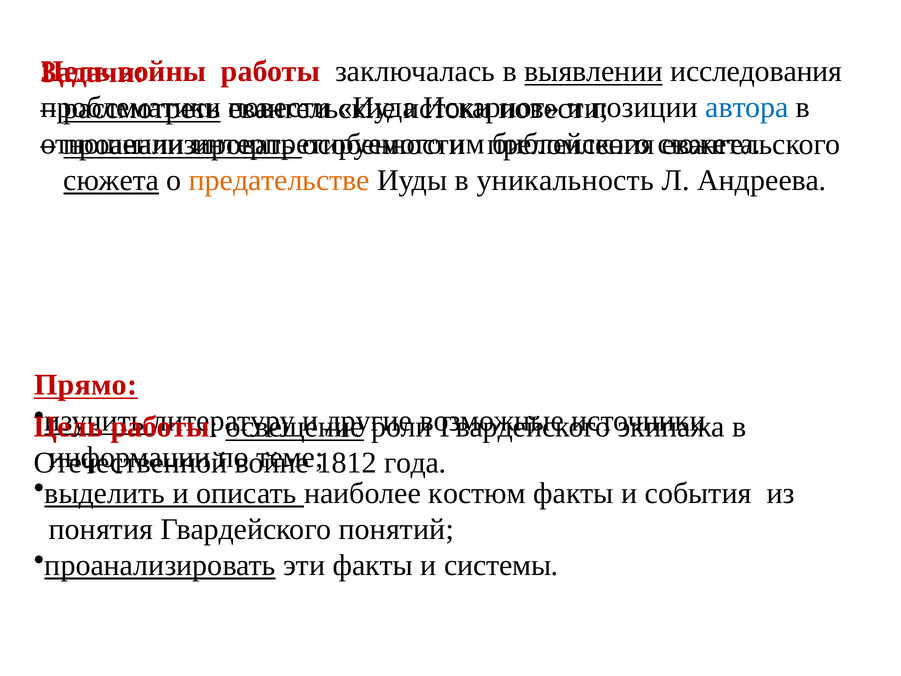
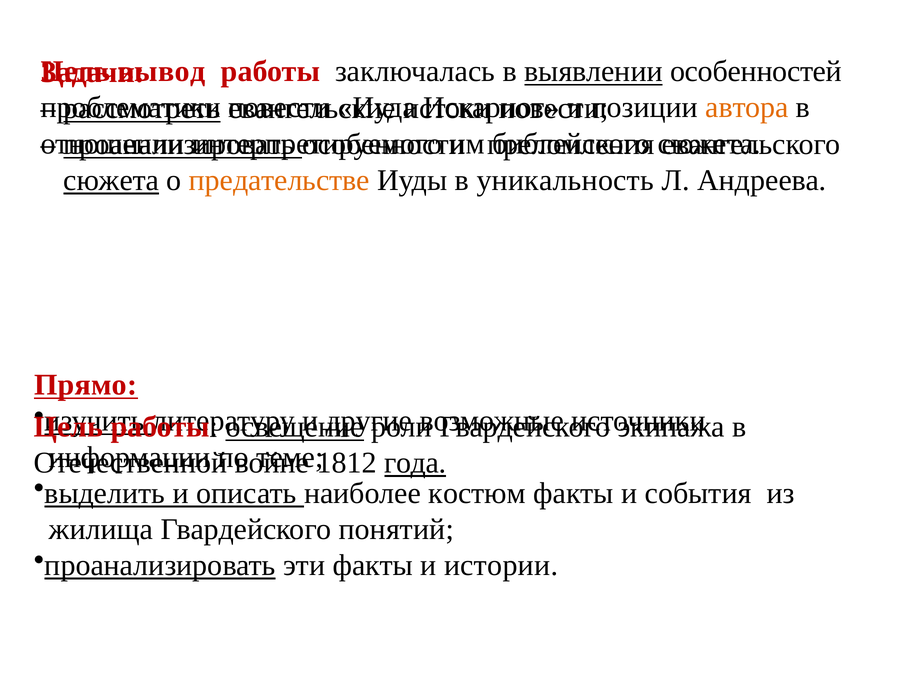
войны: войны -> вывод
исследования: исследования -> особенностей
автора colour: blue -> orange
года underline: none -> present
понятия: понятия -> жилища
системы: системы -> истории
